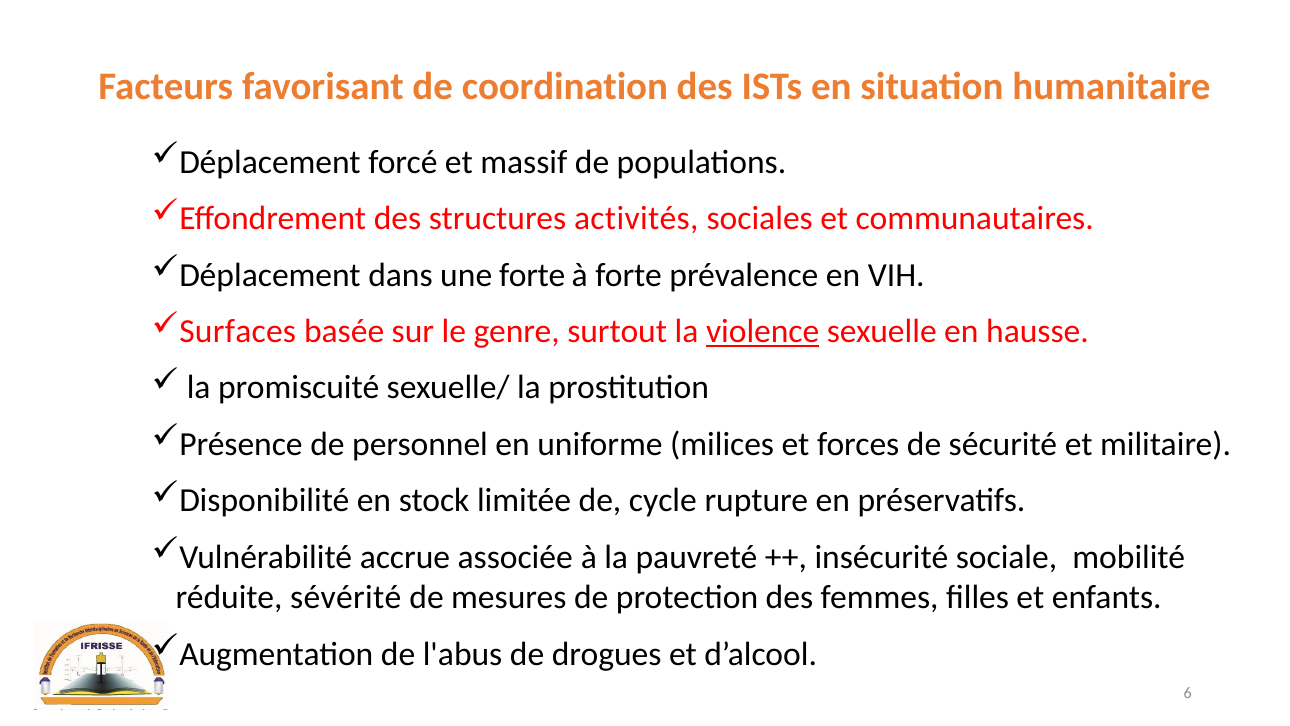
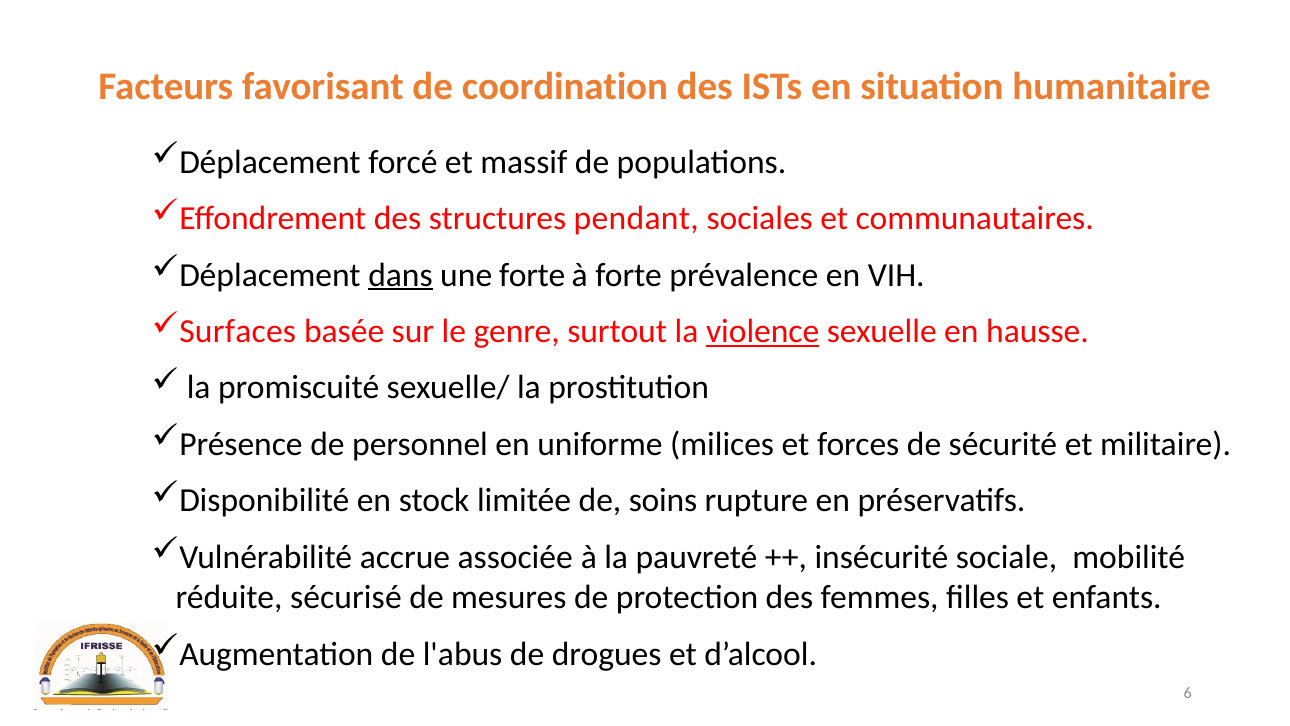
activités: activités -> pendant
dans underline: none -> present
cycle: cycle -> soins
sévérité: sévérité -> sécurisé
